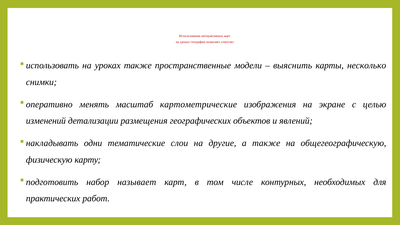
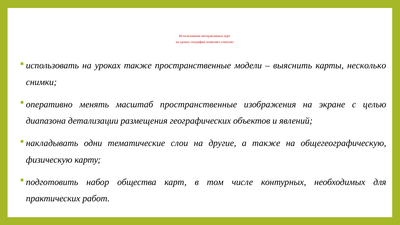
масштаб картометрические: картометрические -> пространственные
изменений: изменений -> диапазона
называет: называет -> общества
